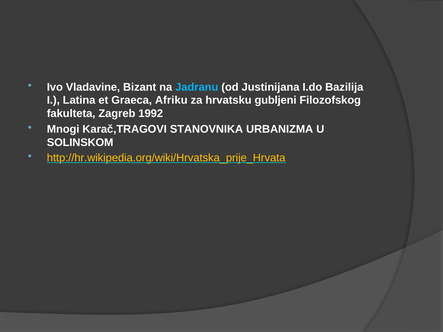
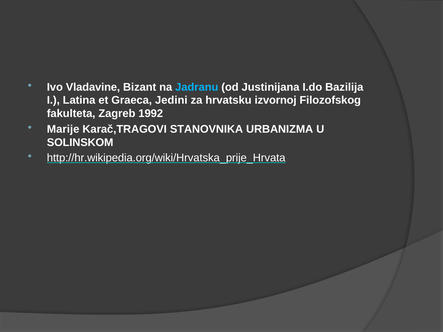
Afriku: Afriku -> Jedini
gubljeni: gubljeni -> izvornoj
Mnogi: Mnogi -> Marije
http://hr.wikipedia.org/wiki/Hrvatska_prije_Hrvata colour: yellow -> white
